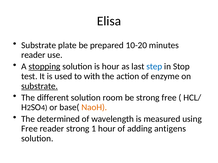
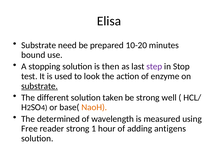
plate: plate -> need
reader at (33, 55): reader -> bound
stopping underline: present -> none
is hour: hour -> then
step colour: blue -> purple
with: with -> look
room: room -> taken
strong free: free -> well
